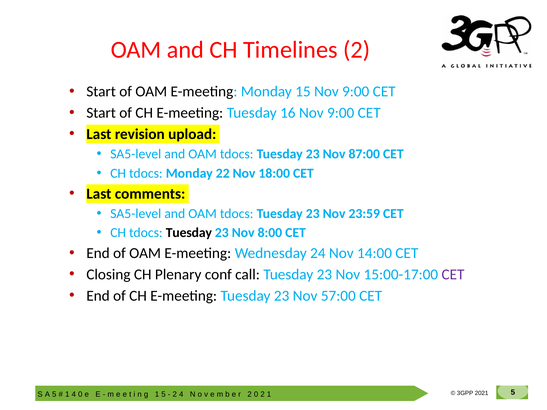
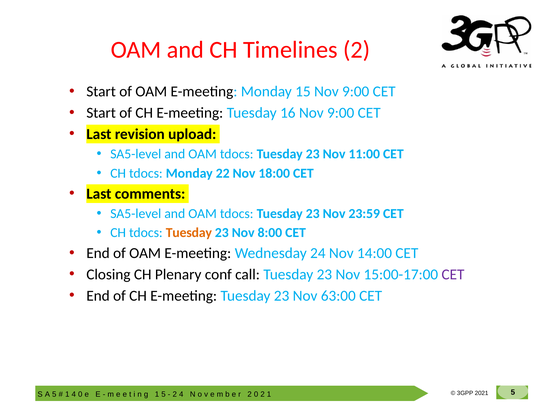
87:00: 87:00 -> 11:00
Tuesday at (189, 233) colour: black -> orange
57:00: 57:00 -> 63:00
